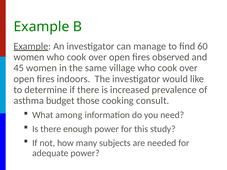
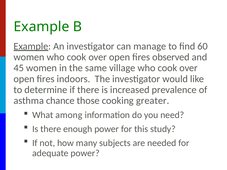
budget: budget -> chance
consult: consult -> greater
